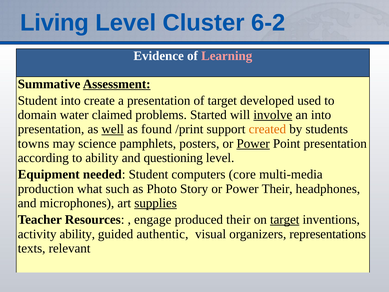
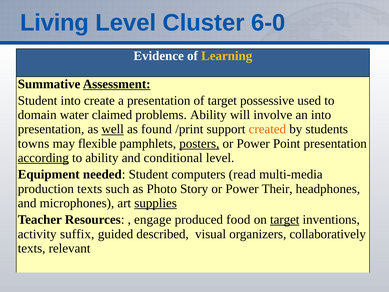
6-2: 6-2 -> 6-0
Learning colour: pink -> yellow
developed: developed -> possessive
problems Started: Started -> Ability
involve underline: present -> none
science: science -> flexible
posters underline: none -> present
Power at (253, 143) underline: present -> none
according underline: none -> present
questioning: questioning -> conditional
core: core -> read
production what: what -> texts
produced their: their -> food
activity ability: ability -> suffix
authentic: authentic -> described
representations: representations -> collaboratively
